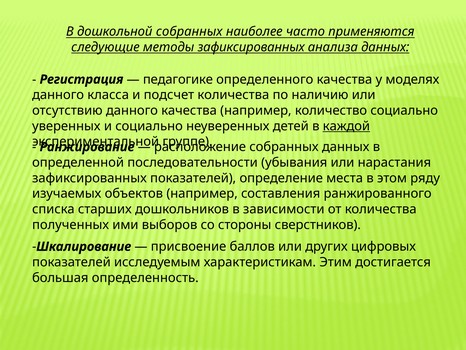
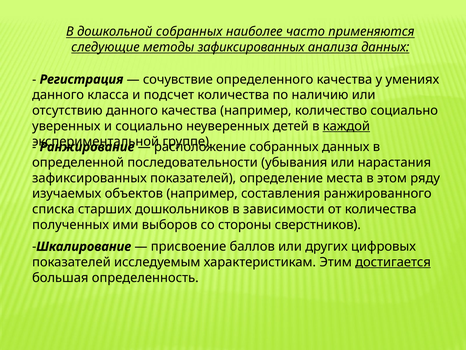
педагогике: педагогике -> сочувствие
моделях: моделях -> умениях
достигается underline: none -> present
